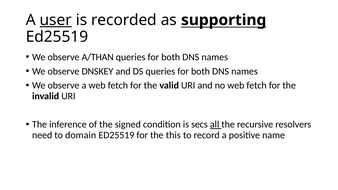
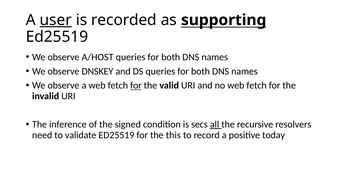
A/THAN: A/THAN -> A/HOST
for at (136, 85) underline: none -> present
domain: domain -> validate
name: name -> today
